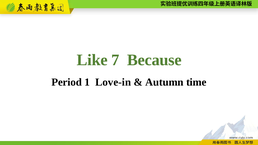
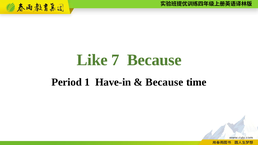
Love-in: Love-in -> Have-in
Autumn at (164, 82): Autumn -> Because
